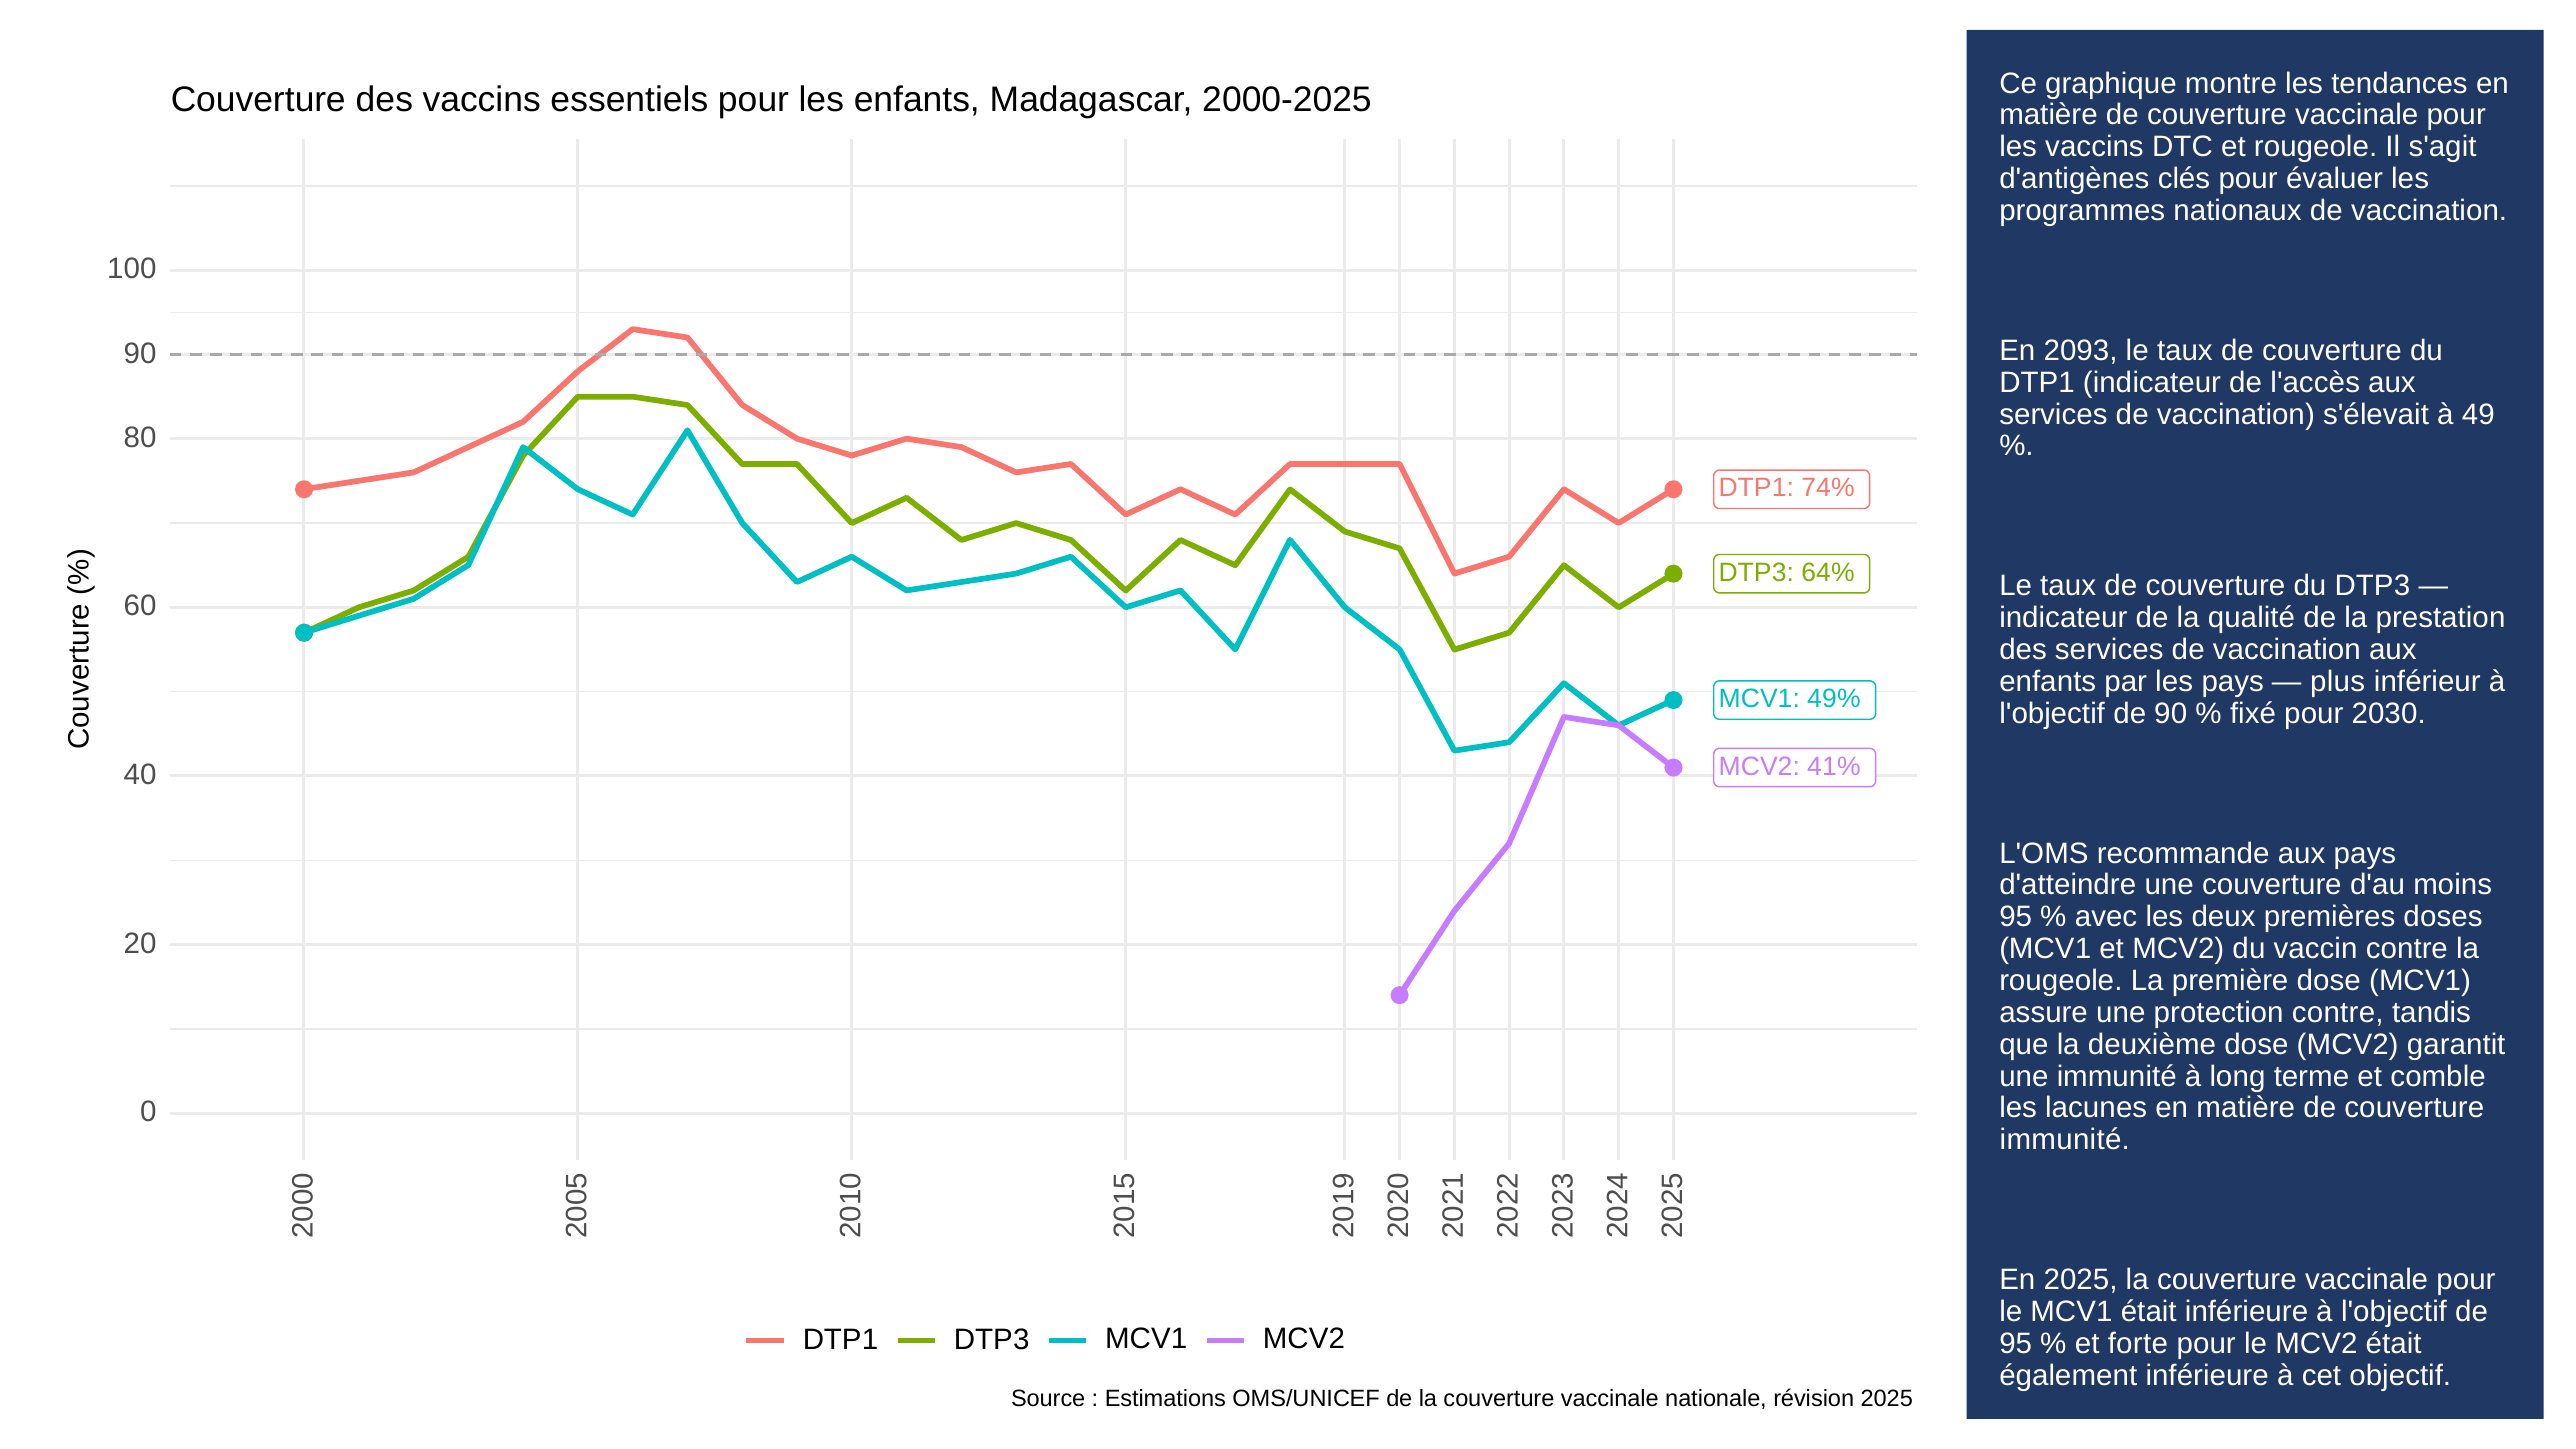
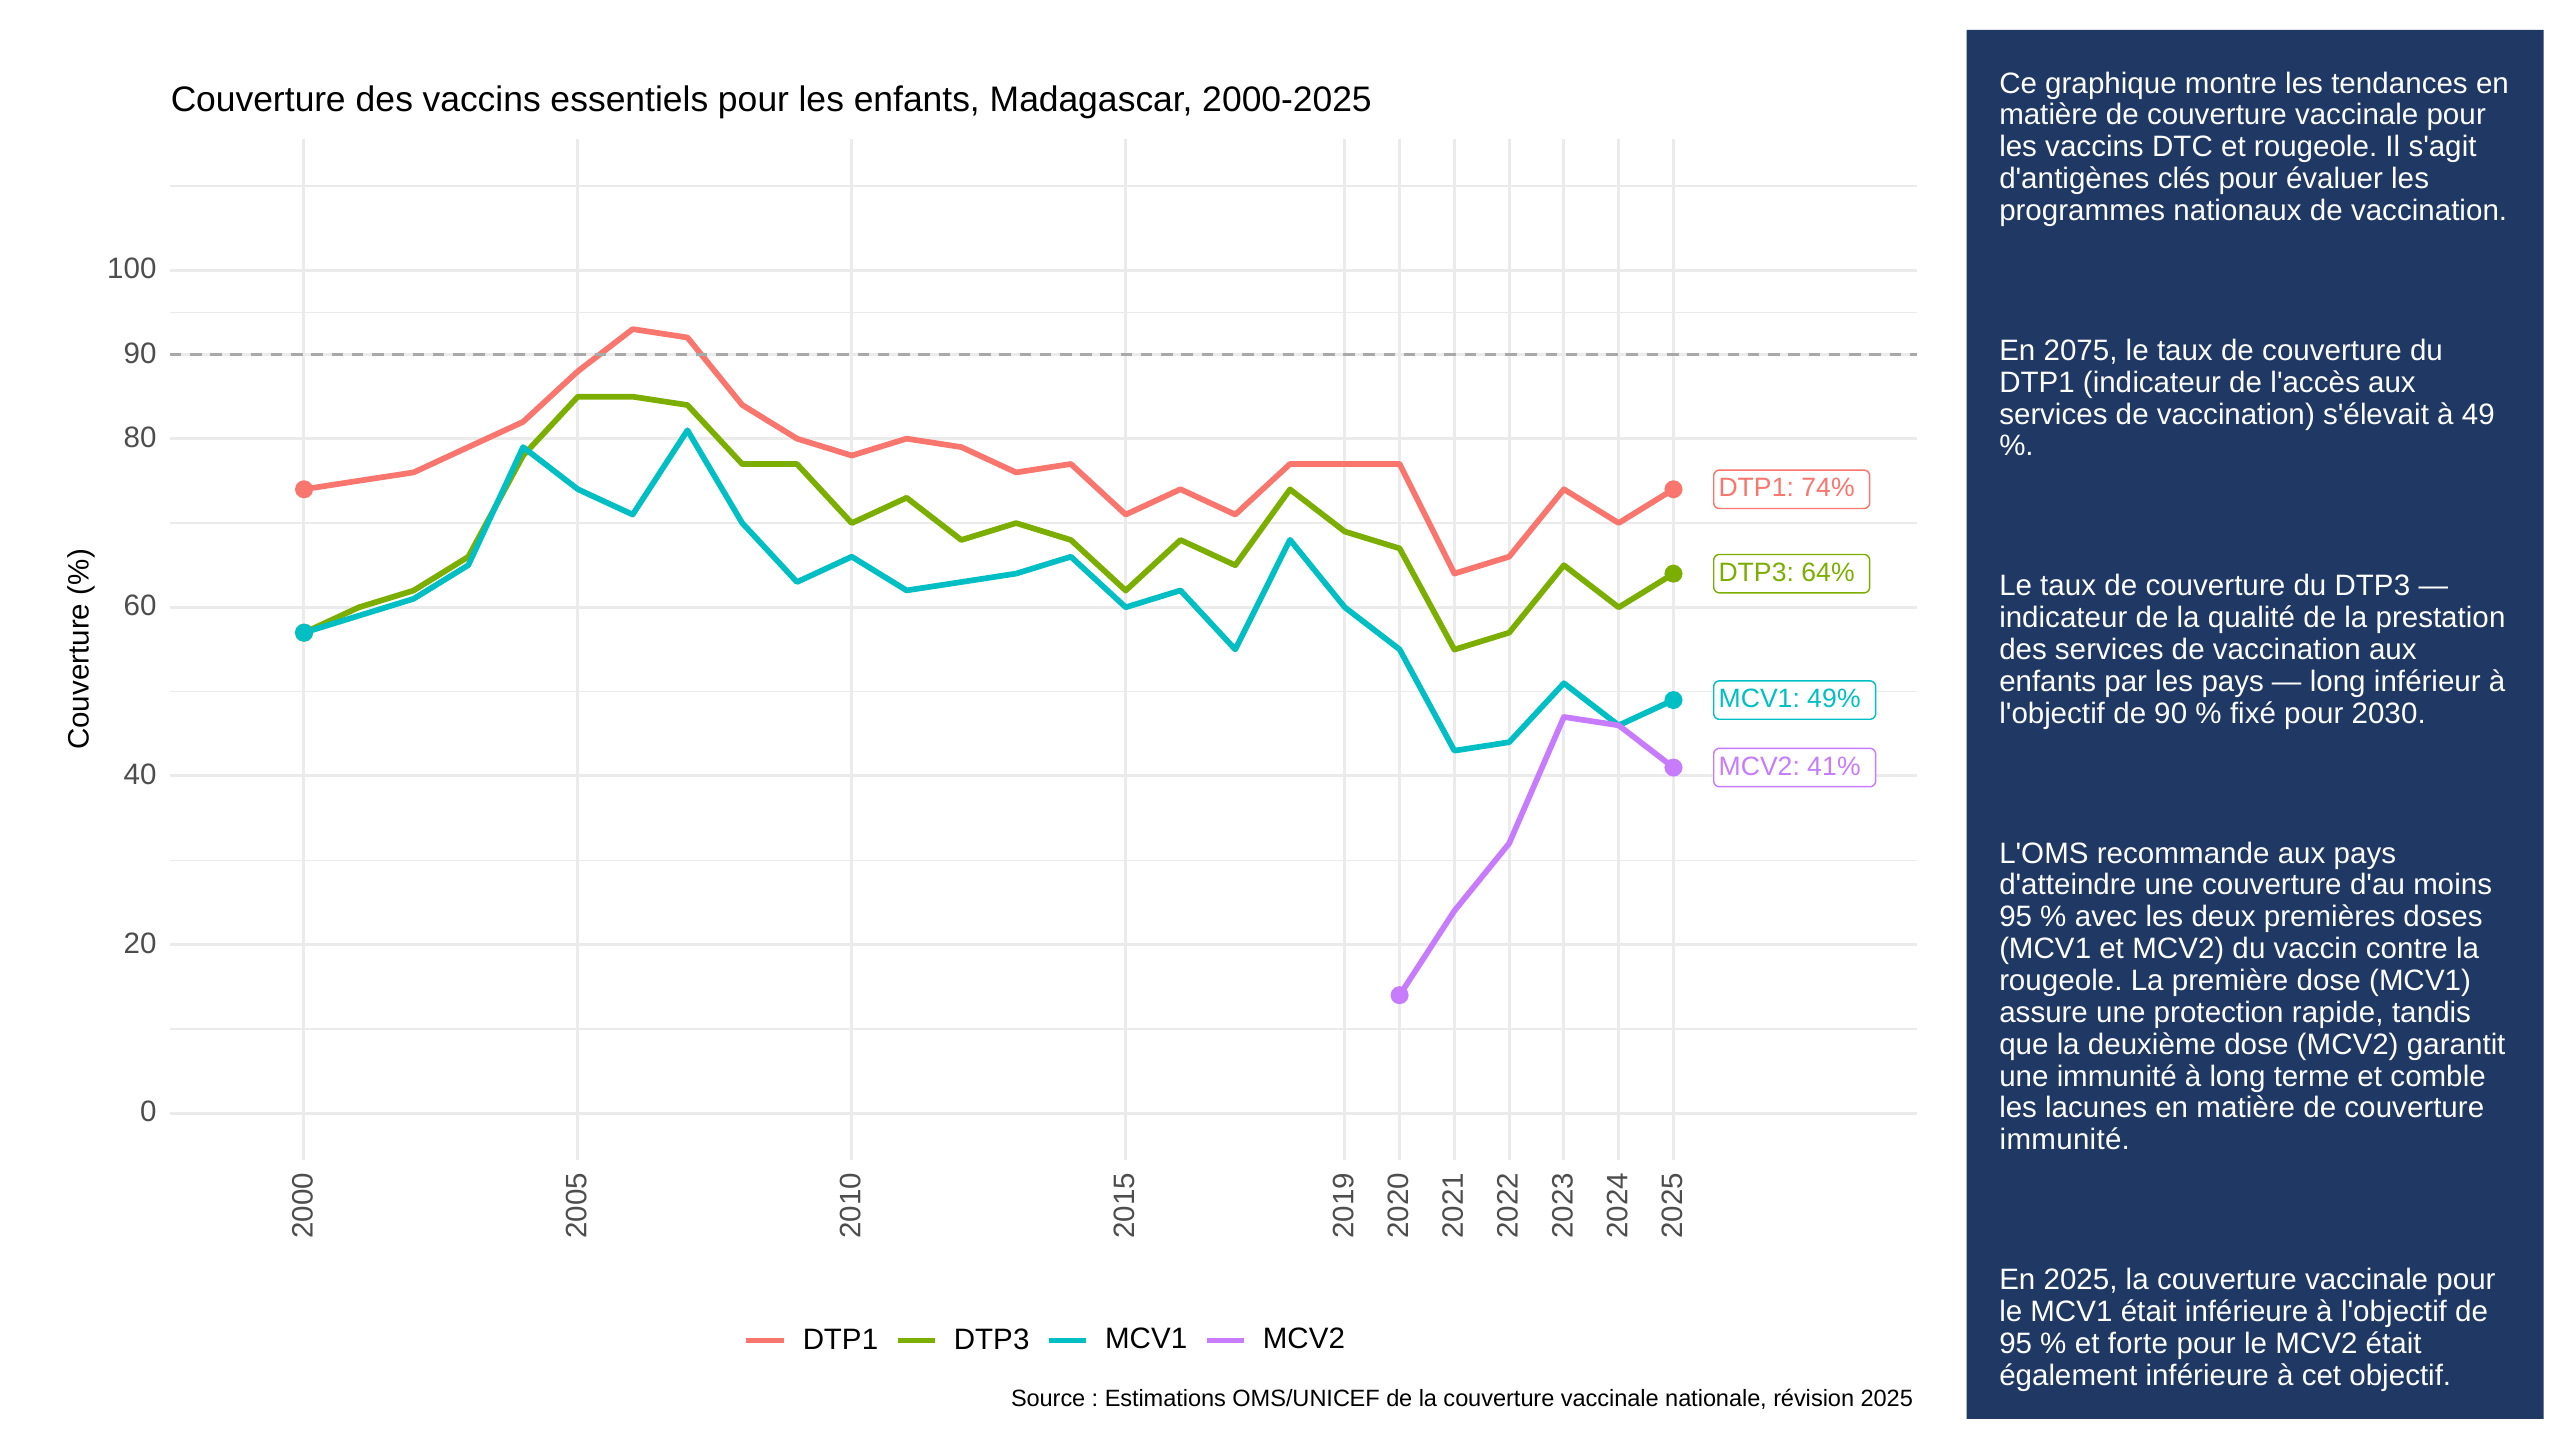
2093: 2093 -> 2075
plus at (2338, 682): plus -> long
protection contre: contre -> rapide
